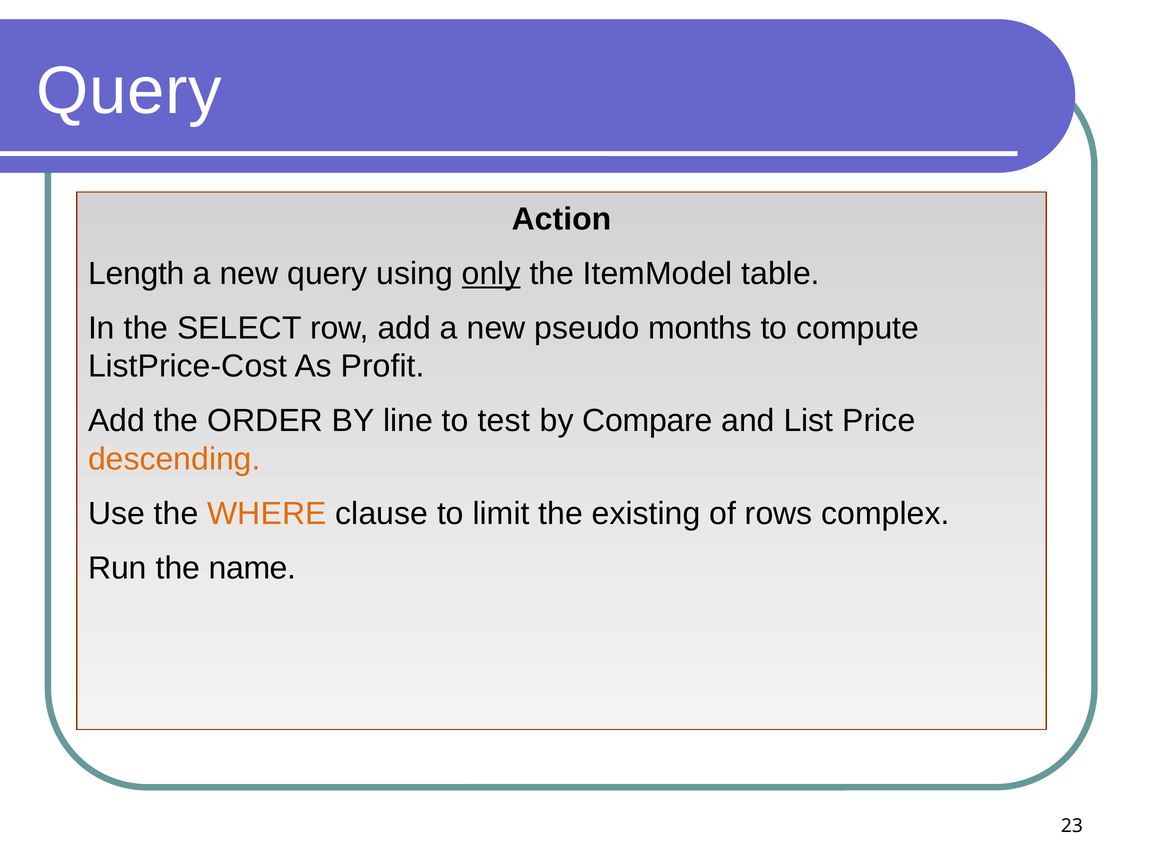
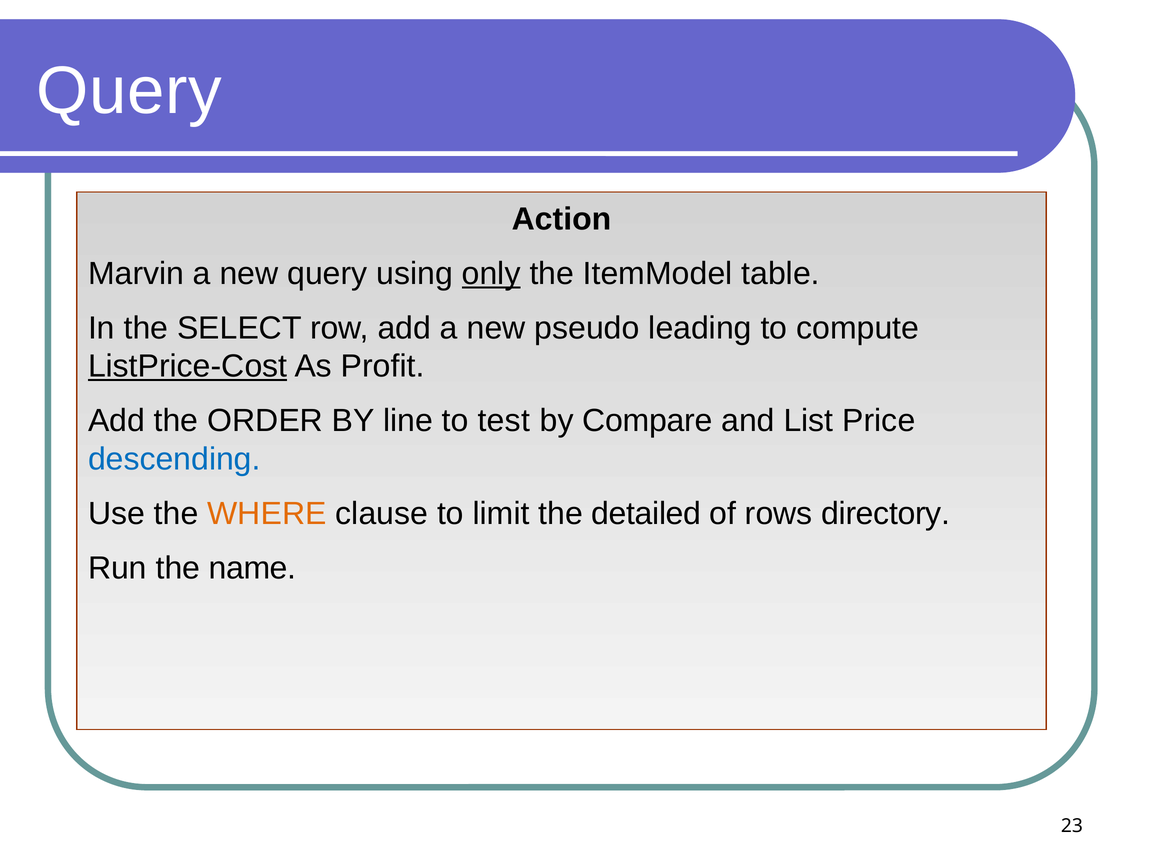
Length: Length -> Marvin
months: months -> leading
ListPrice-Cost underline: none -> present
descending colour: orange -> blue
existing: existing -> detailed
complex: complex -> directory
